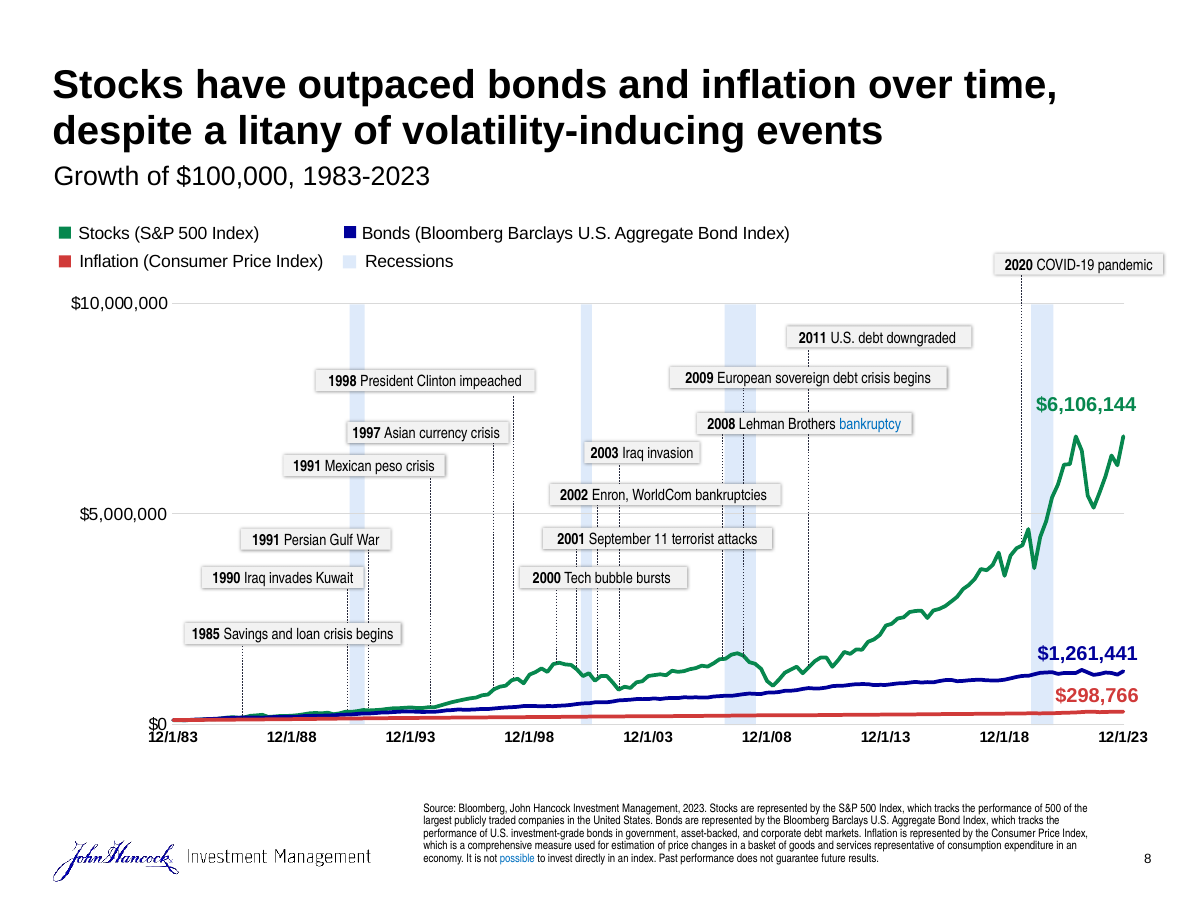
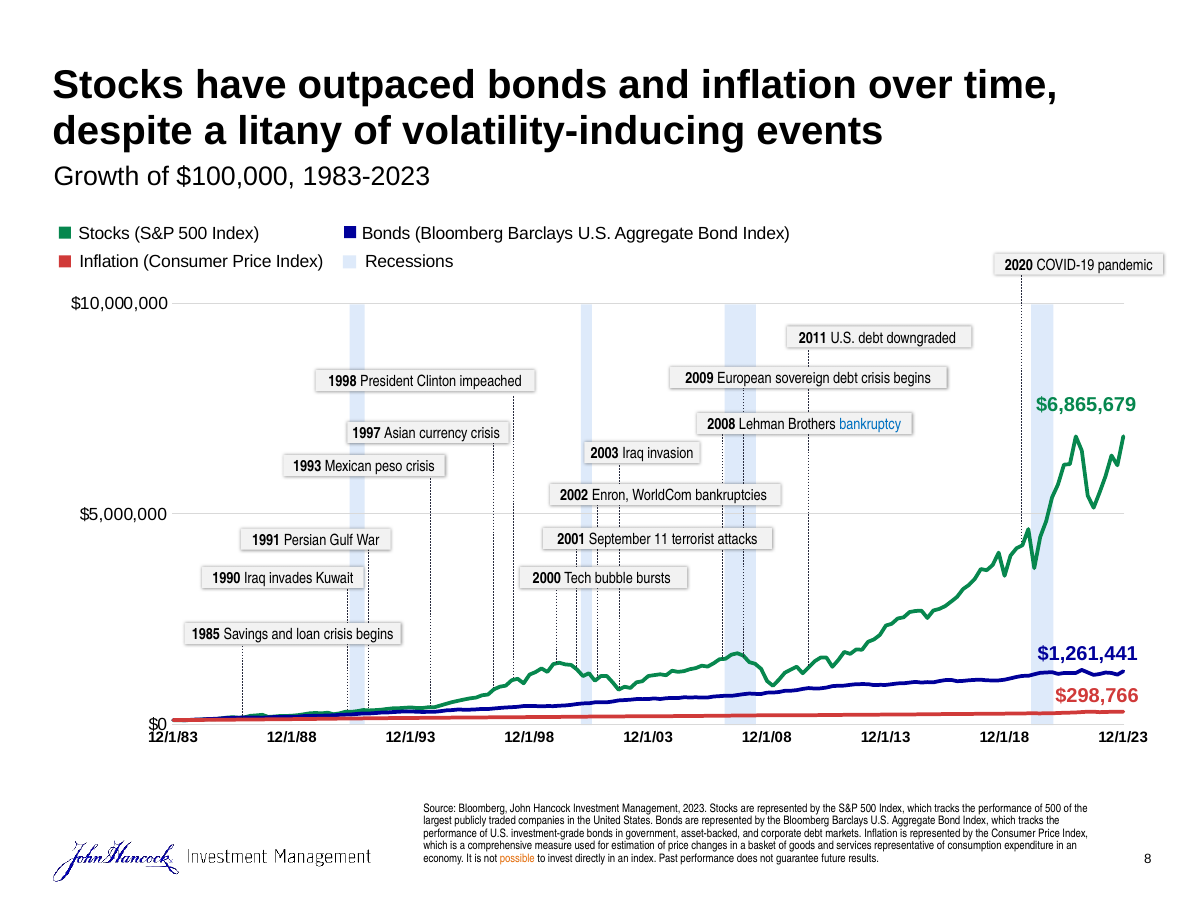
$6,106,144: $6,106,144 -> $6,865,679
1991 at (307, 467): 1991 -> 1993
possible colour: blue -> orange
